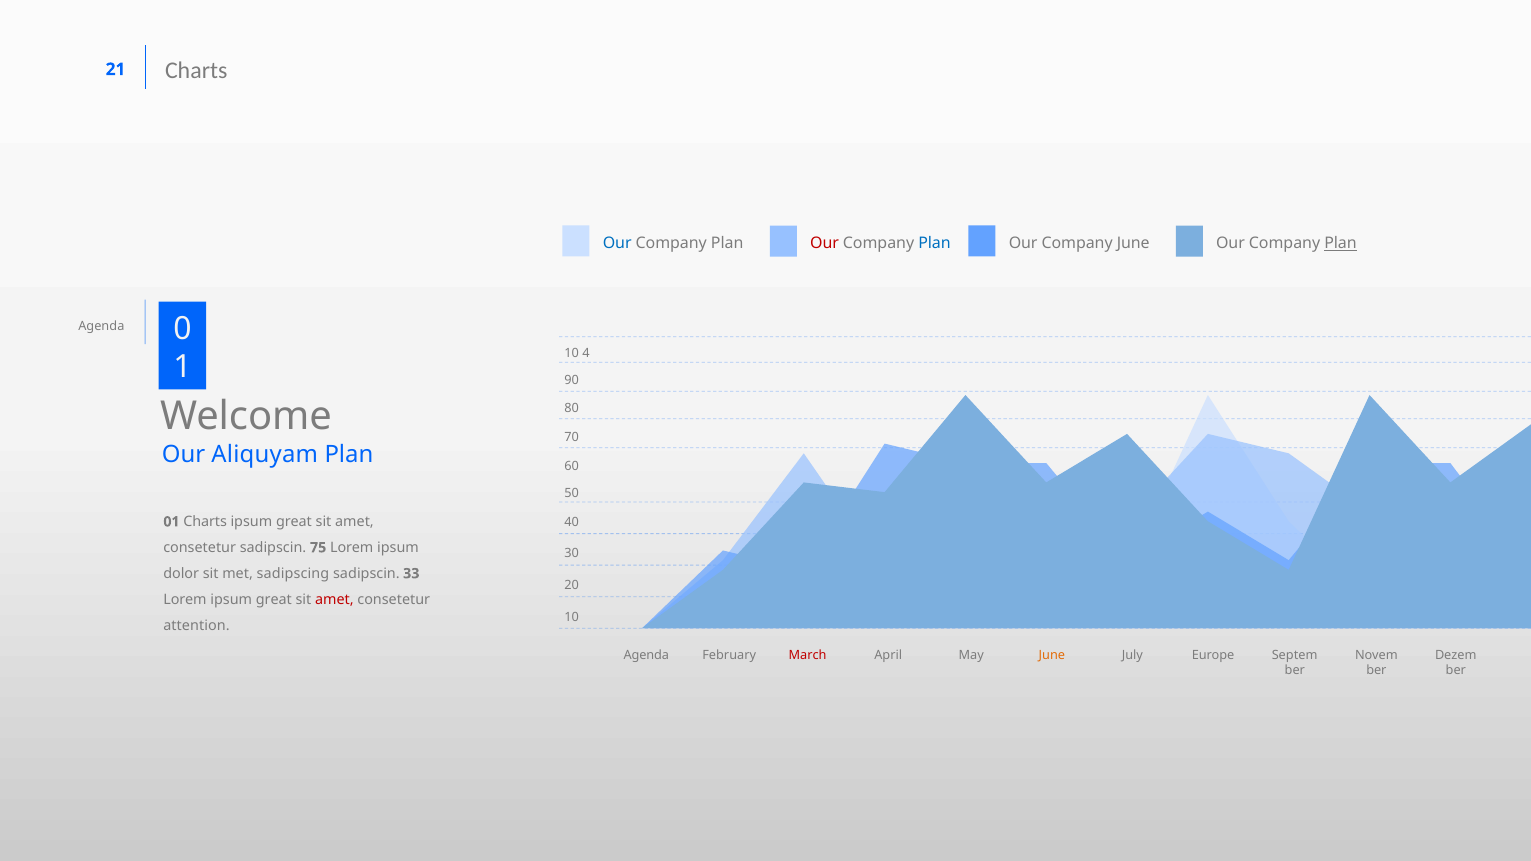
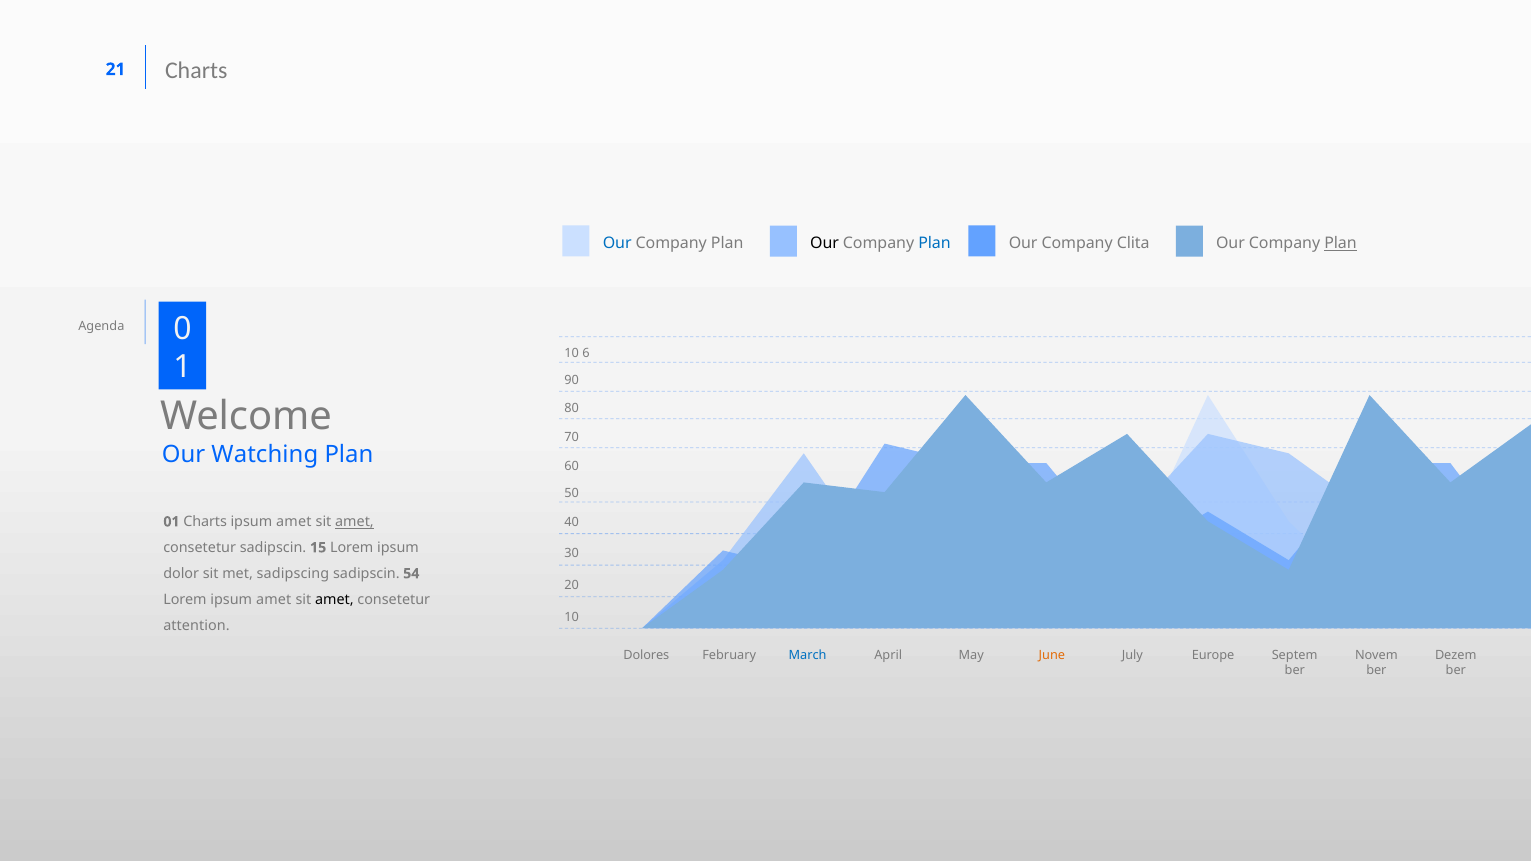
Our at (825, 244) colour: red -> black
Company June: June -> Clita
4: 4 -> 6
Aliquyam: Aliquyam -> Watching
great at (294, 522): great -> amet
amet at (354, 522) underline: none -> present
75: 75 -> 15
33: 33 -> 54
Lorem ipsum great: great -> amet
amet at (334, 600) colour: red -> black
Agenda at (646, 655): Agenda -> Dolores
March colour: red -> blue
